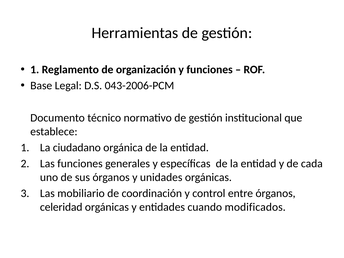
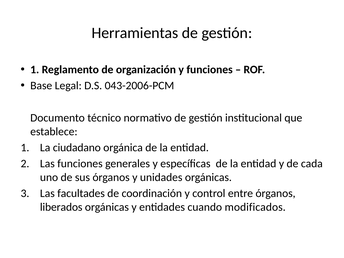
mobiliario: mobiliario -> facultades
celeridad: celeridad -> liberados
